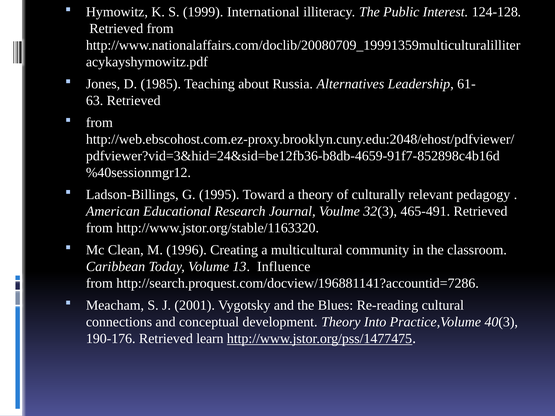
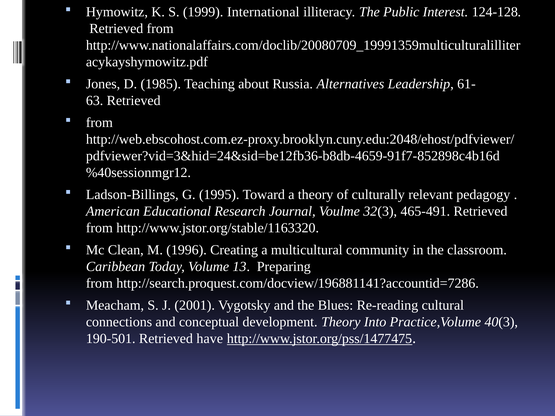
Influence: Influence -> Preparing
190-176: 190-176 -> 190-501
learn: learn -> have
